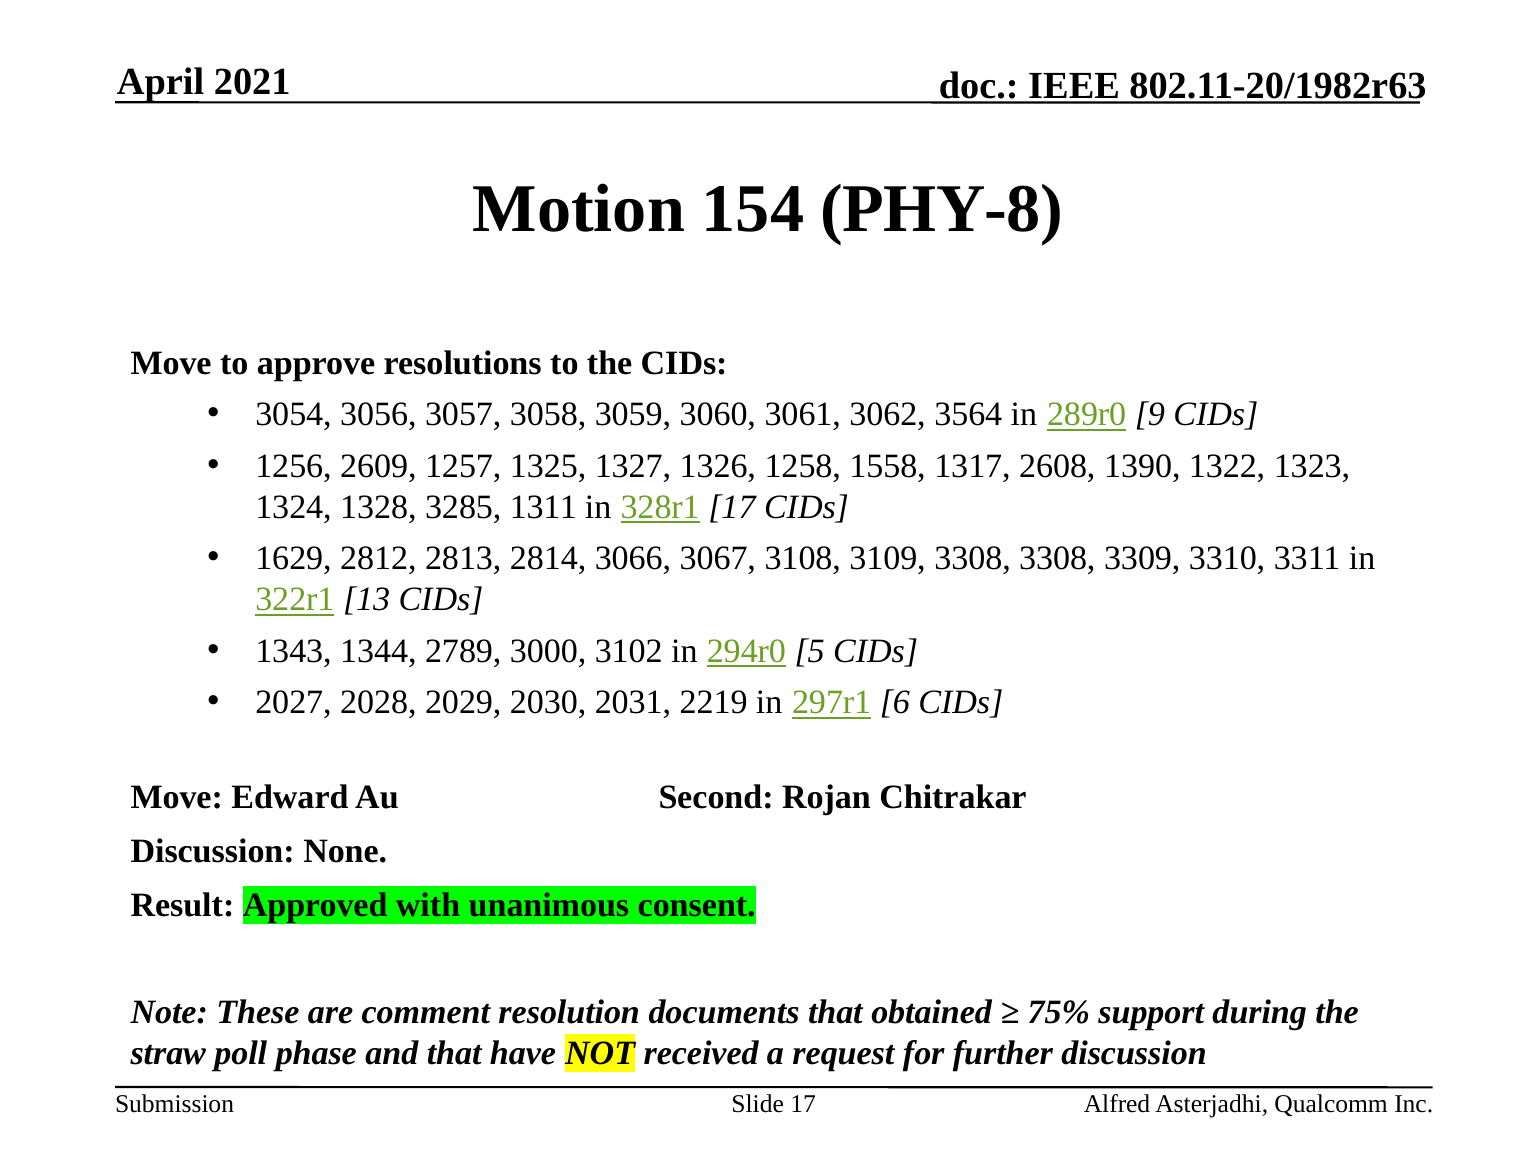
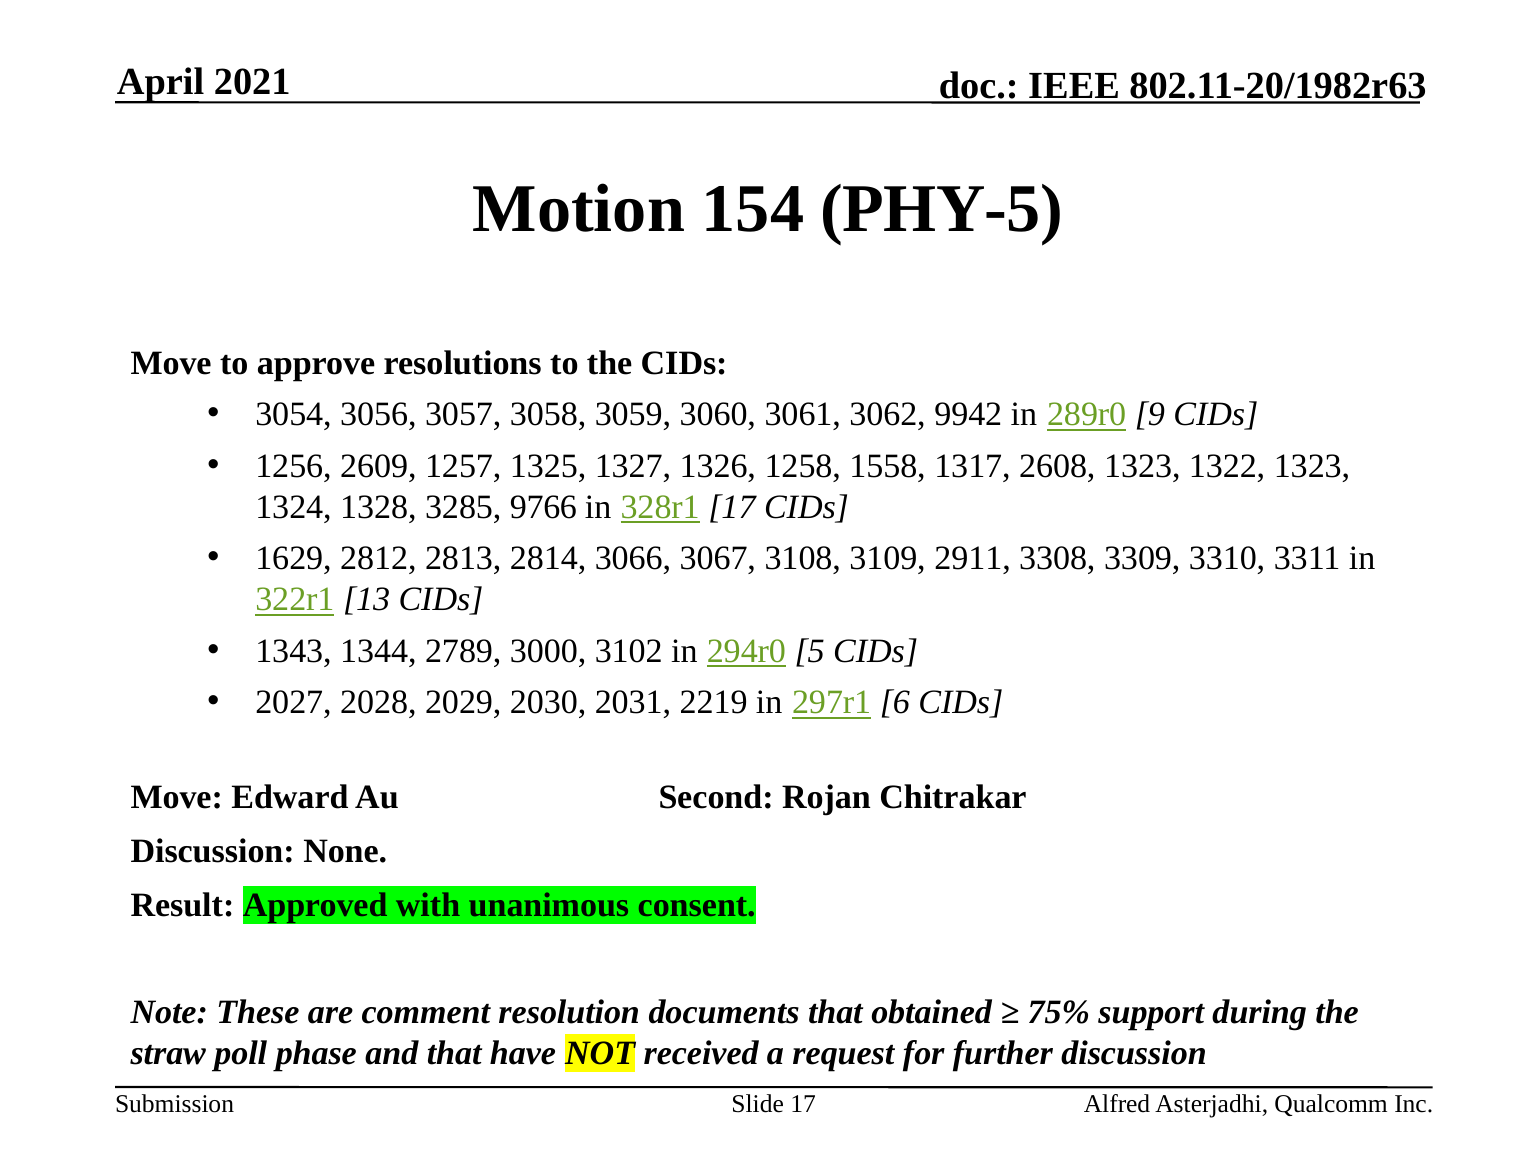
PHY-8: PHY-8 -> PHY-5
3564: 3564 -> 9942
2608 1390: 1390 -> 1323
1311: 1311 -> 9766
3109 3308: 3308 -> 2911
